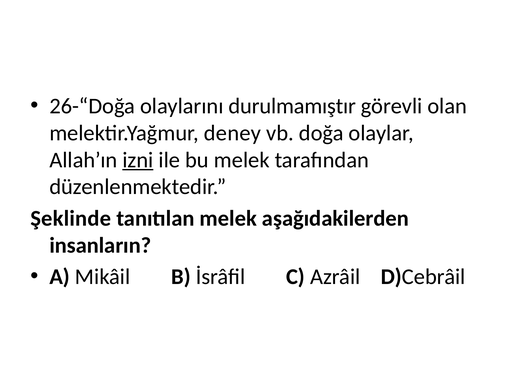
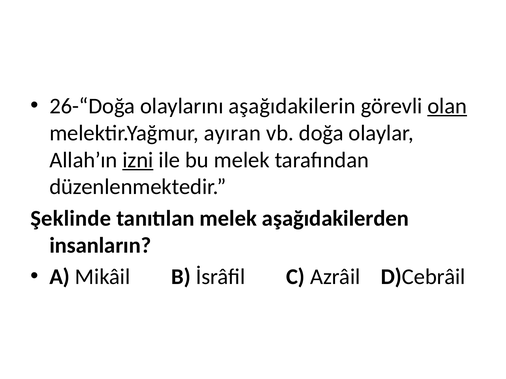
durulmamıştır: durulmamıştır -> aşağıdakilerin
olan underline: none -> present
deney: deney -> ayıran
